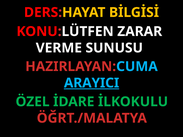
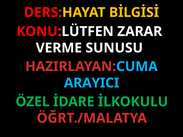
ARAYICI underline: present -> none
